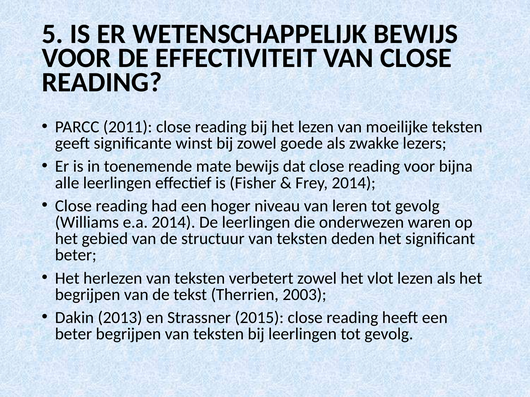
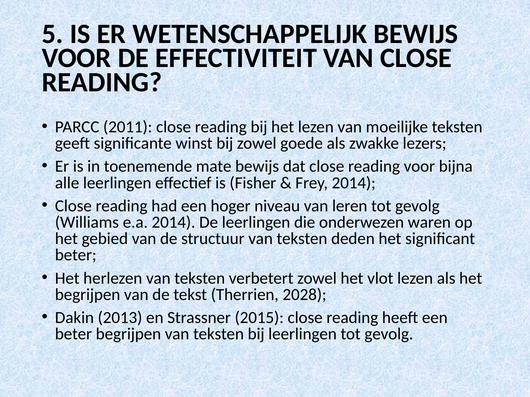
2003: 2003 -> 2028
